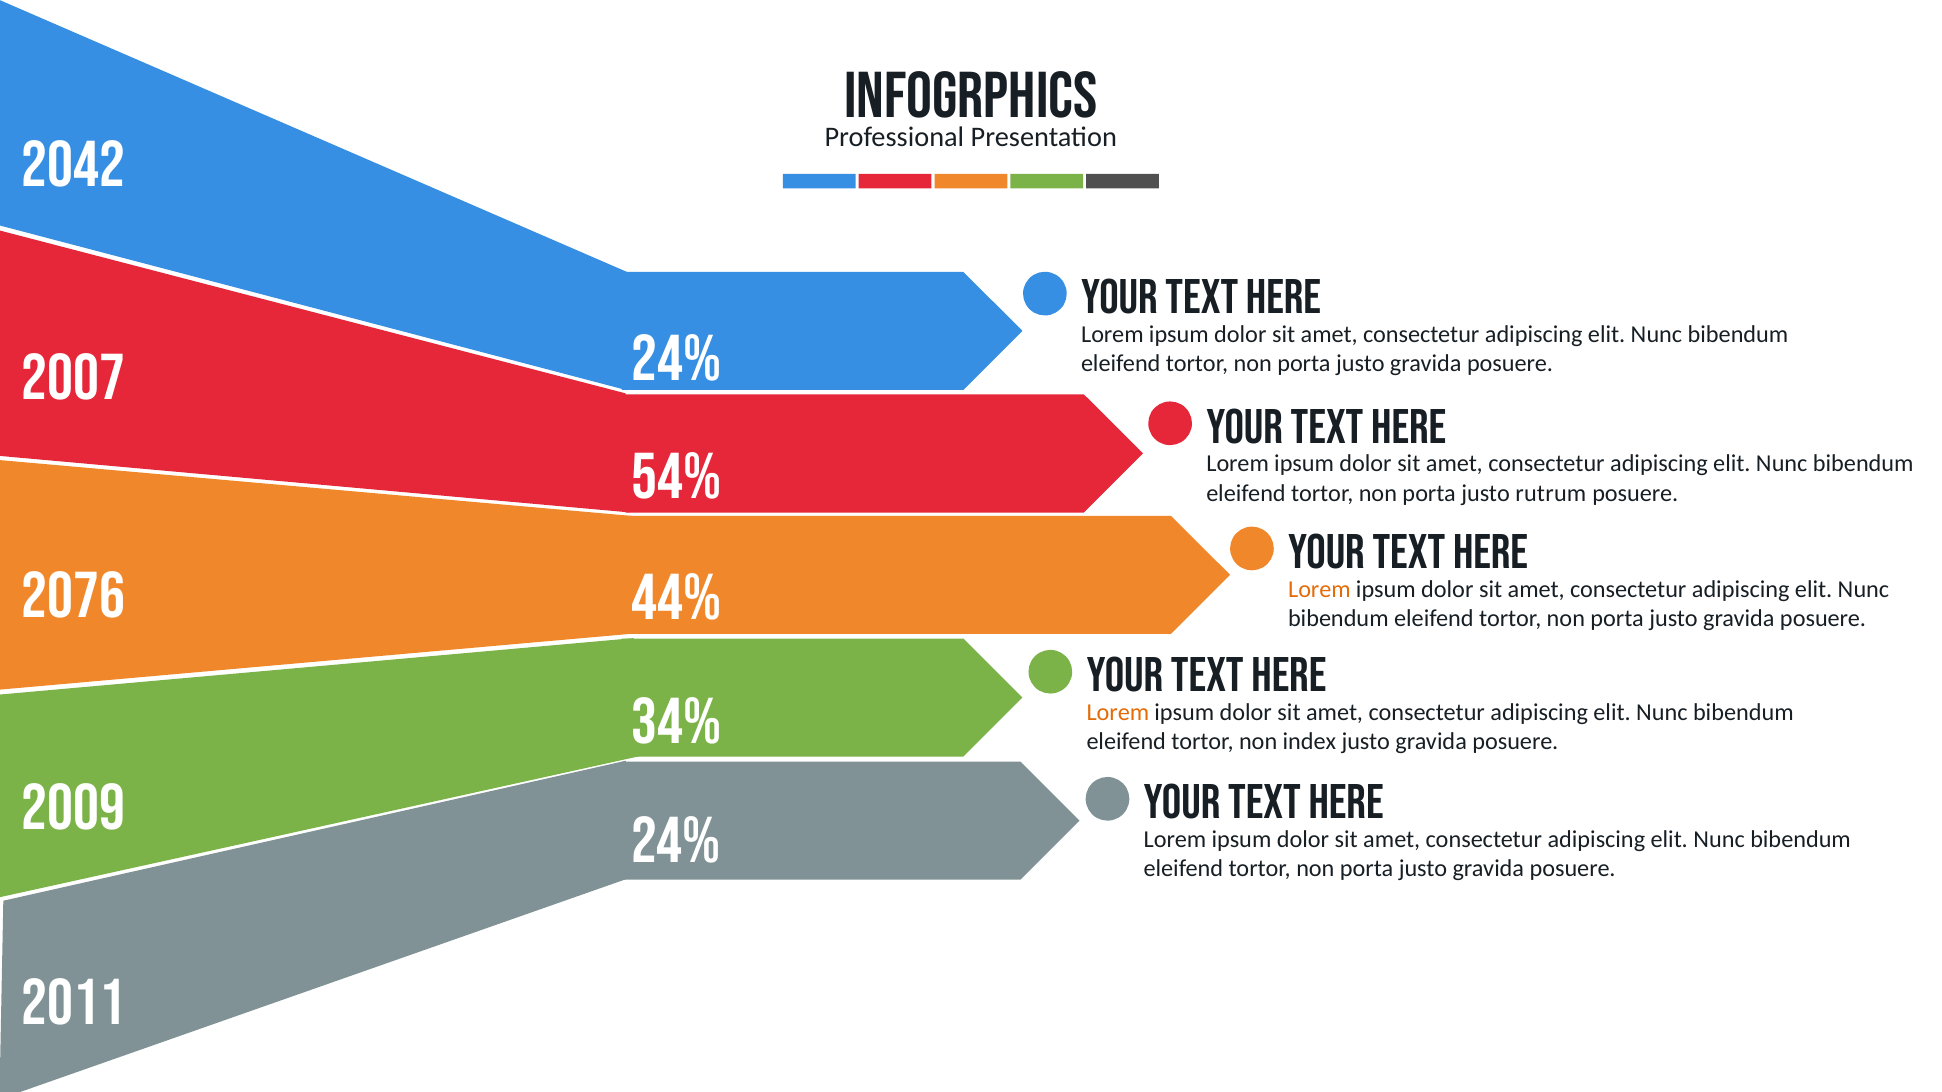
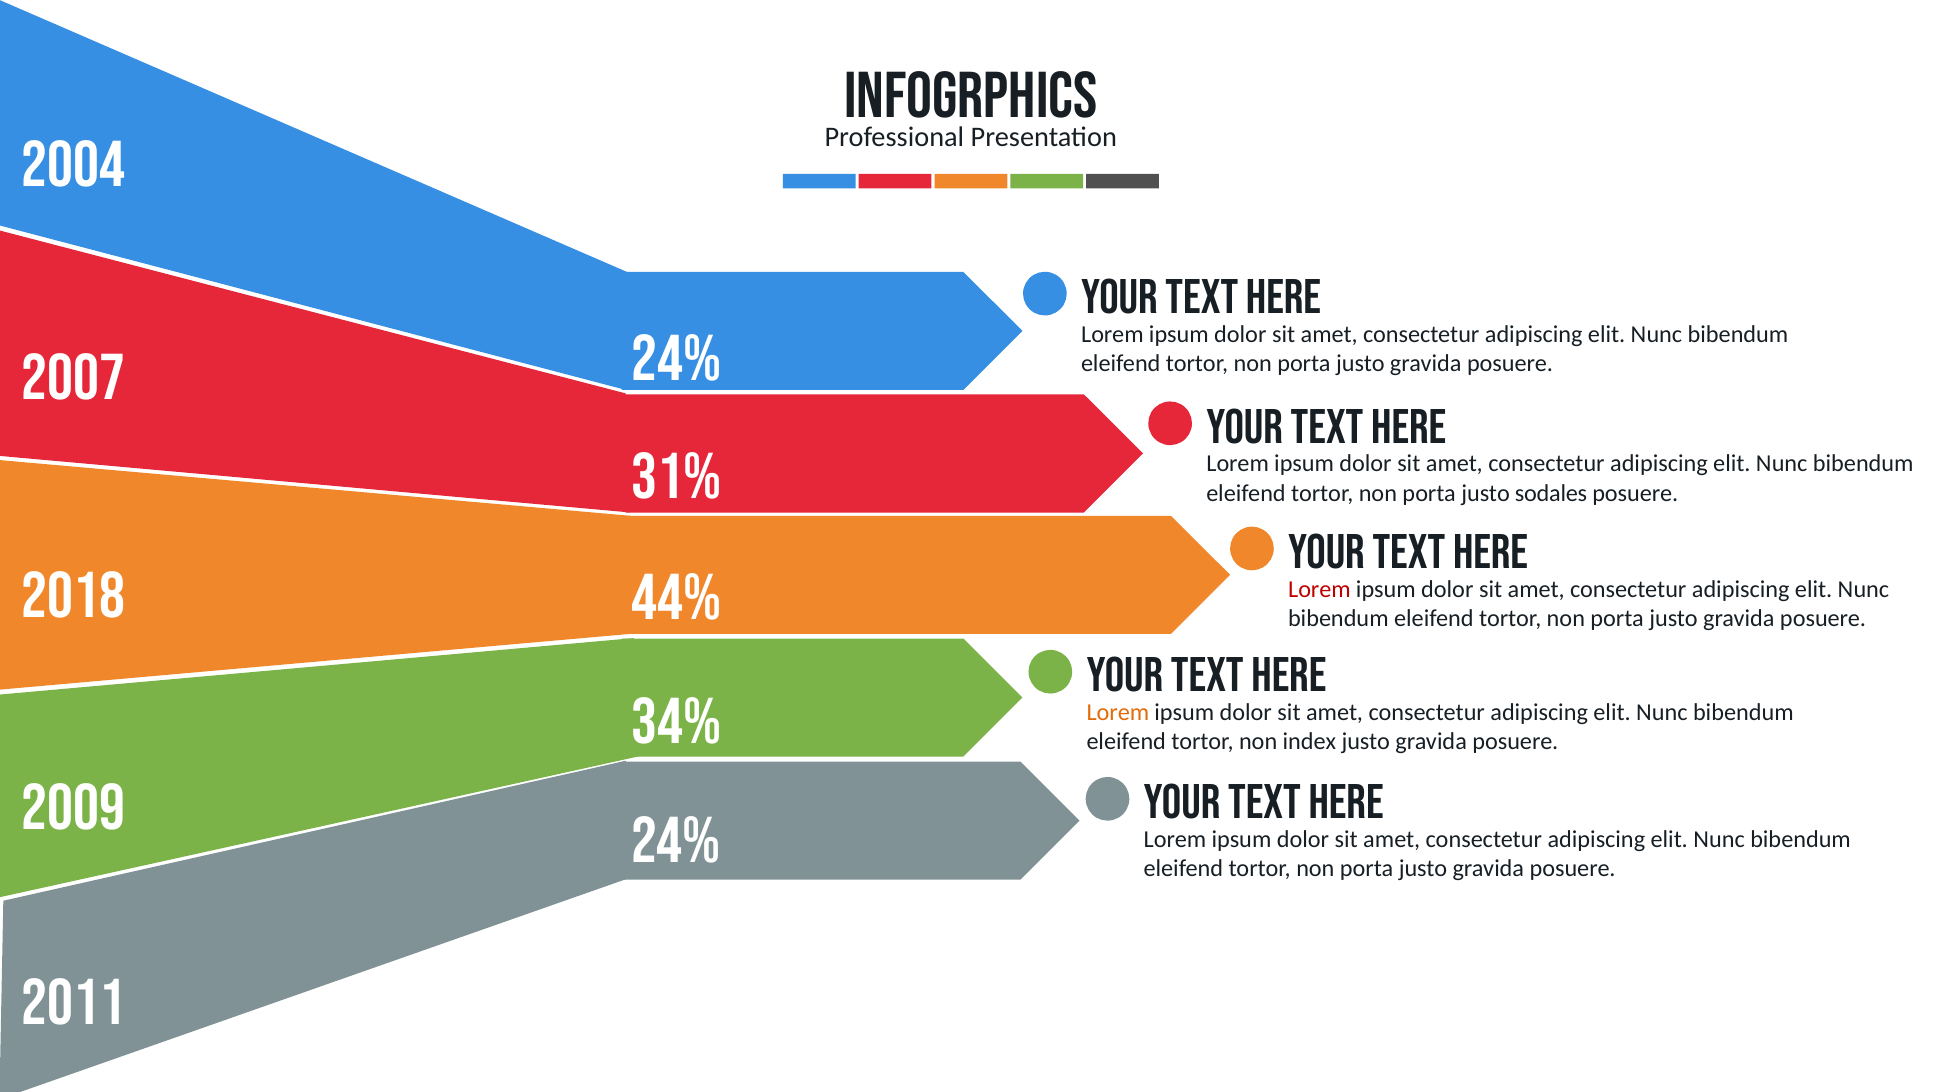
2042: 2042 -> 2004
54%: 54% -> 31%
rutrum: rutrum -> sodales
2076: 2076 -> 2018
Lorem at (1319, 589) colour: orange -> red
